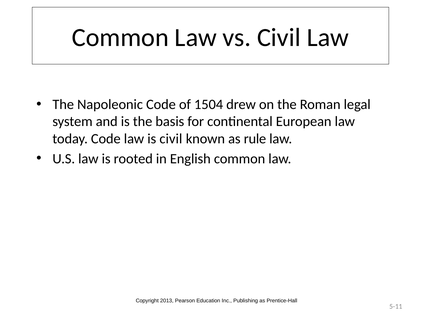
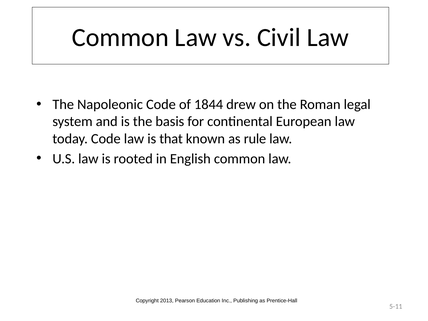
1504: 1504 -> 1844
is civil: civil -> that
